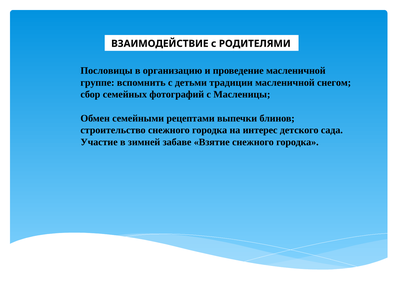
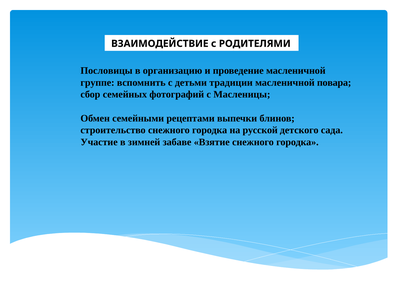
снегом: снегом -> повара
интерес: интерес -> русской
